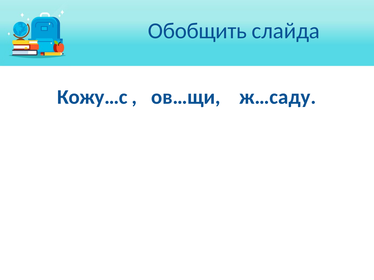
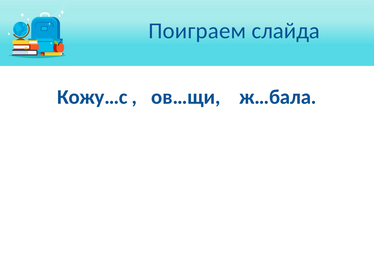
Обобщить: Обобщить -> Поиграем
ж…саду: ж…саду -> ж…бала
